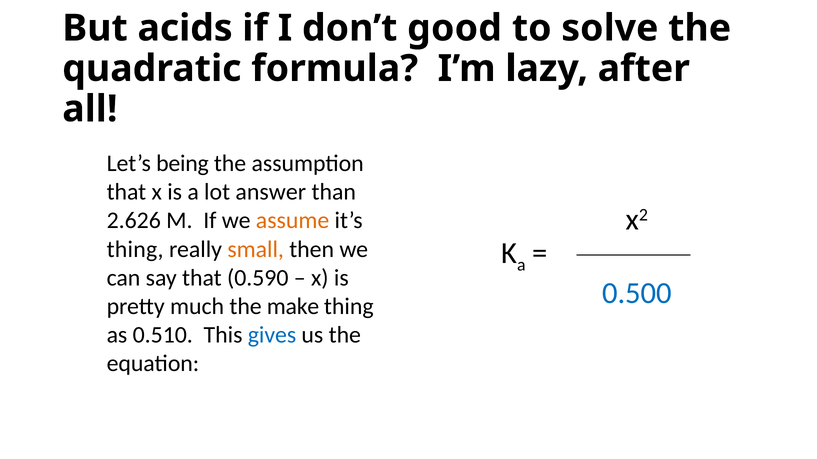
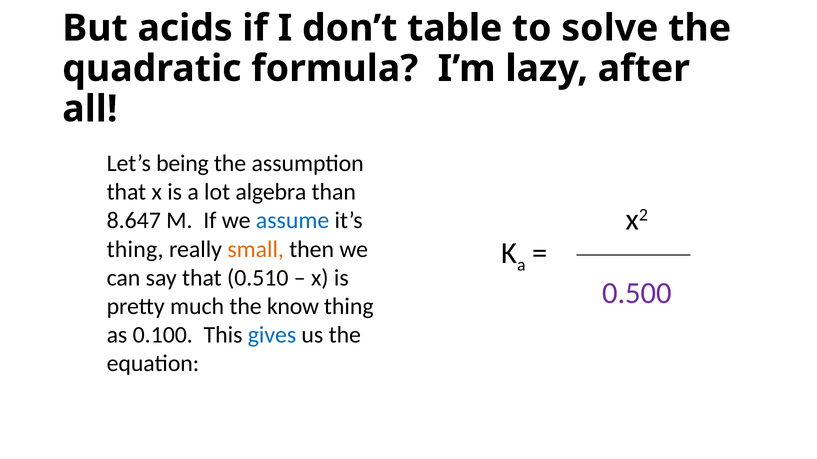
good: good -> table
answer: answer -> algebra
2.626: 2.626 -> 8.647
assume colour: orange -> blue
0.590: 0.590 -> 0.510
0.500 colour: blue -> purple
make: make -> know
0.510: 0.510 -> 0.100
